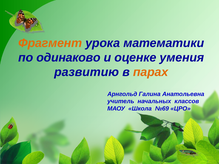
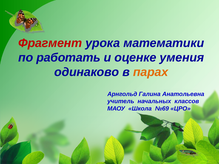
Фрагмент colour: orange -> red
одинаково: одинаково -> работать
развитию: развитию -> одинаково
